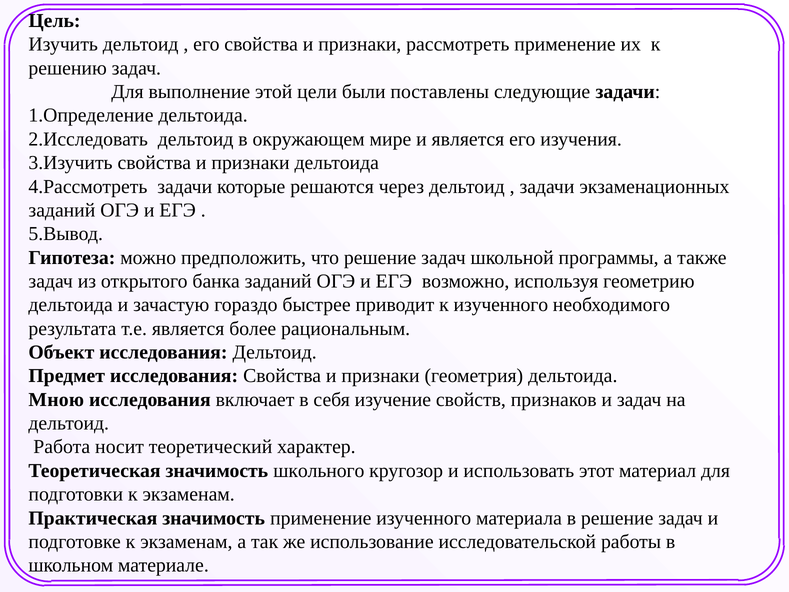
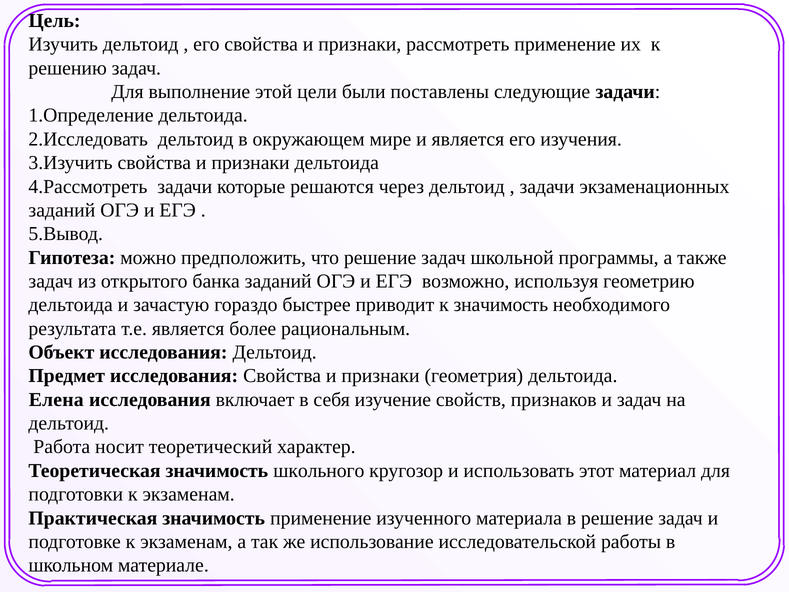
к изученного: изученного -> значимость
Мною: Мною -> Елена
